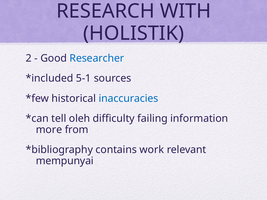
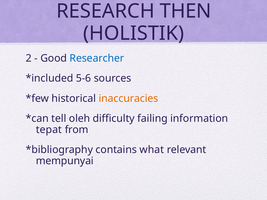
WITH: WITH -> THEN
5-1: 5-1 -> 5-6
inaccuracies colour: blue -> orange
more: more -> tepat
work: work -> what
